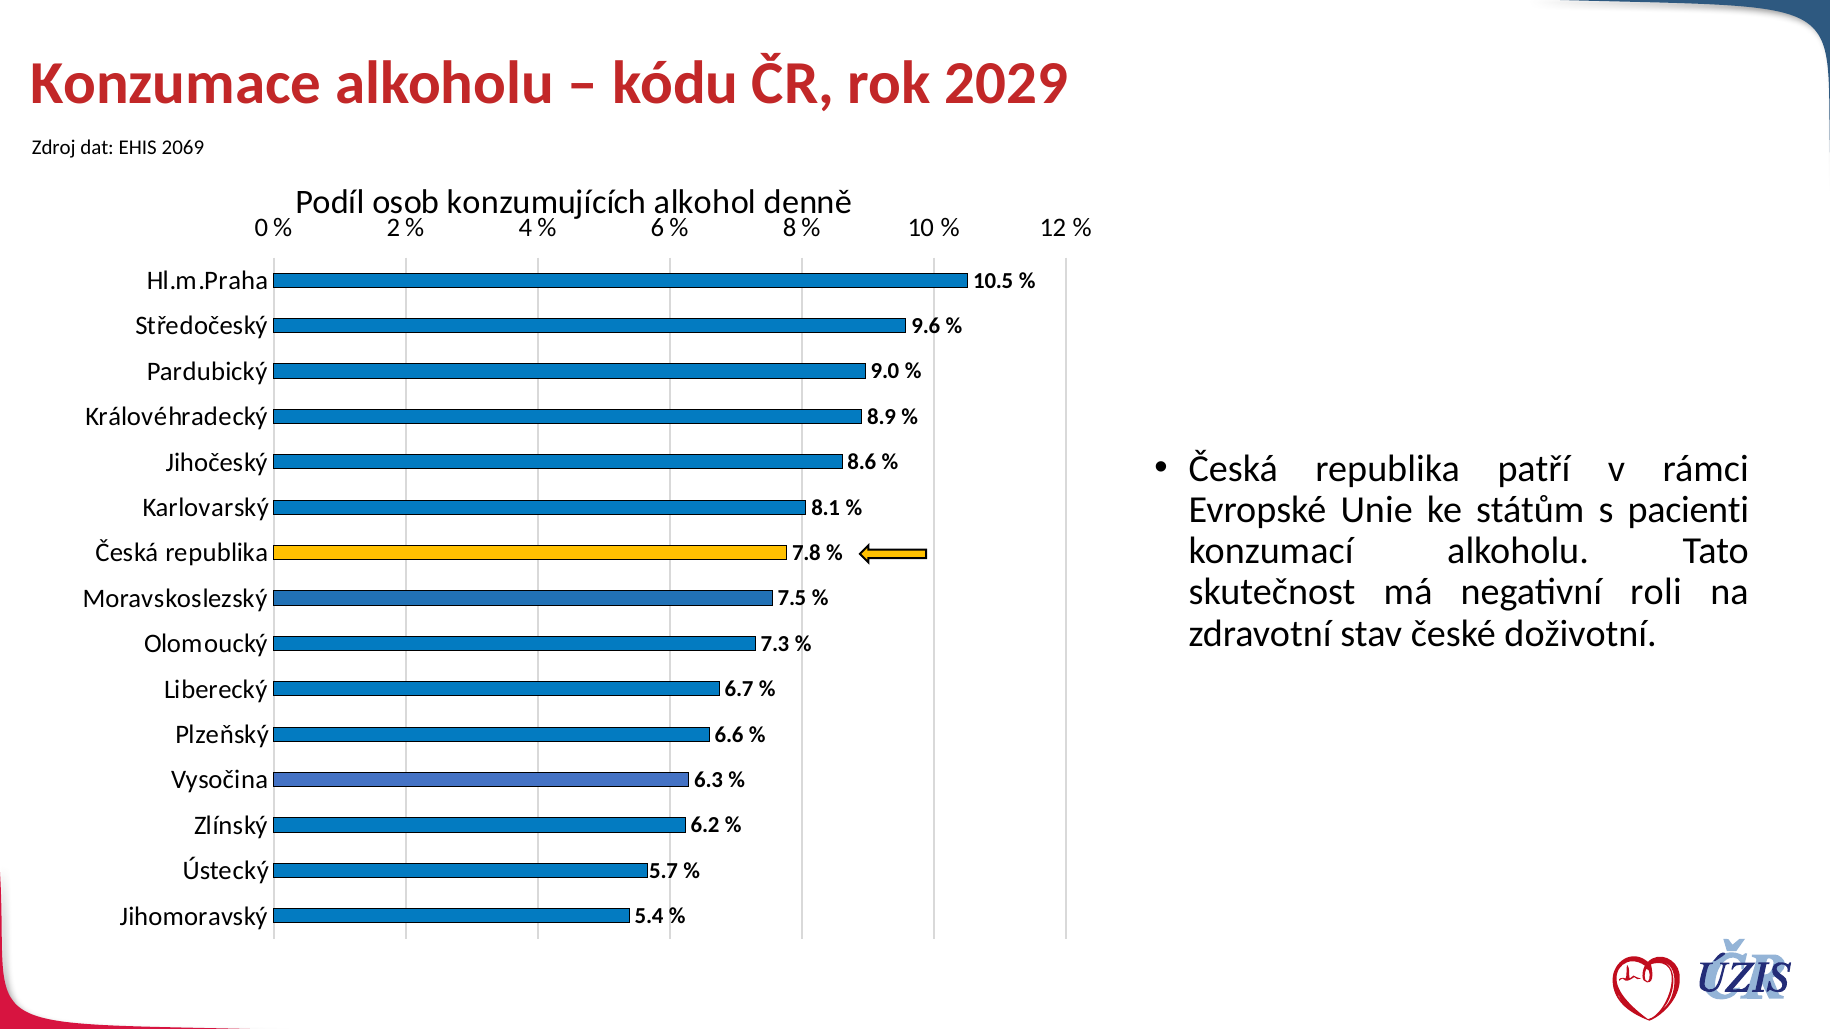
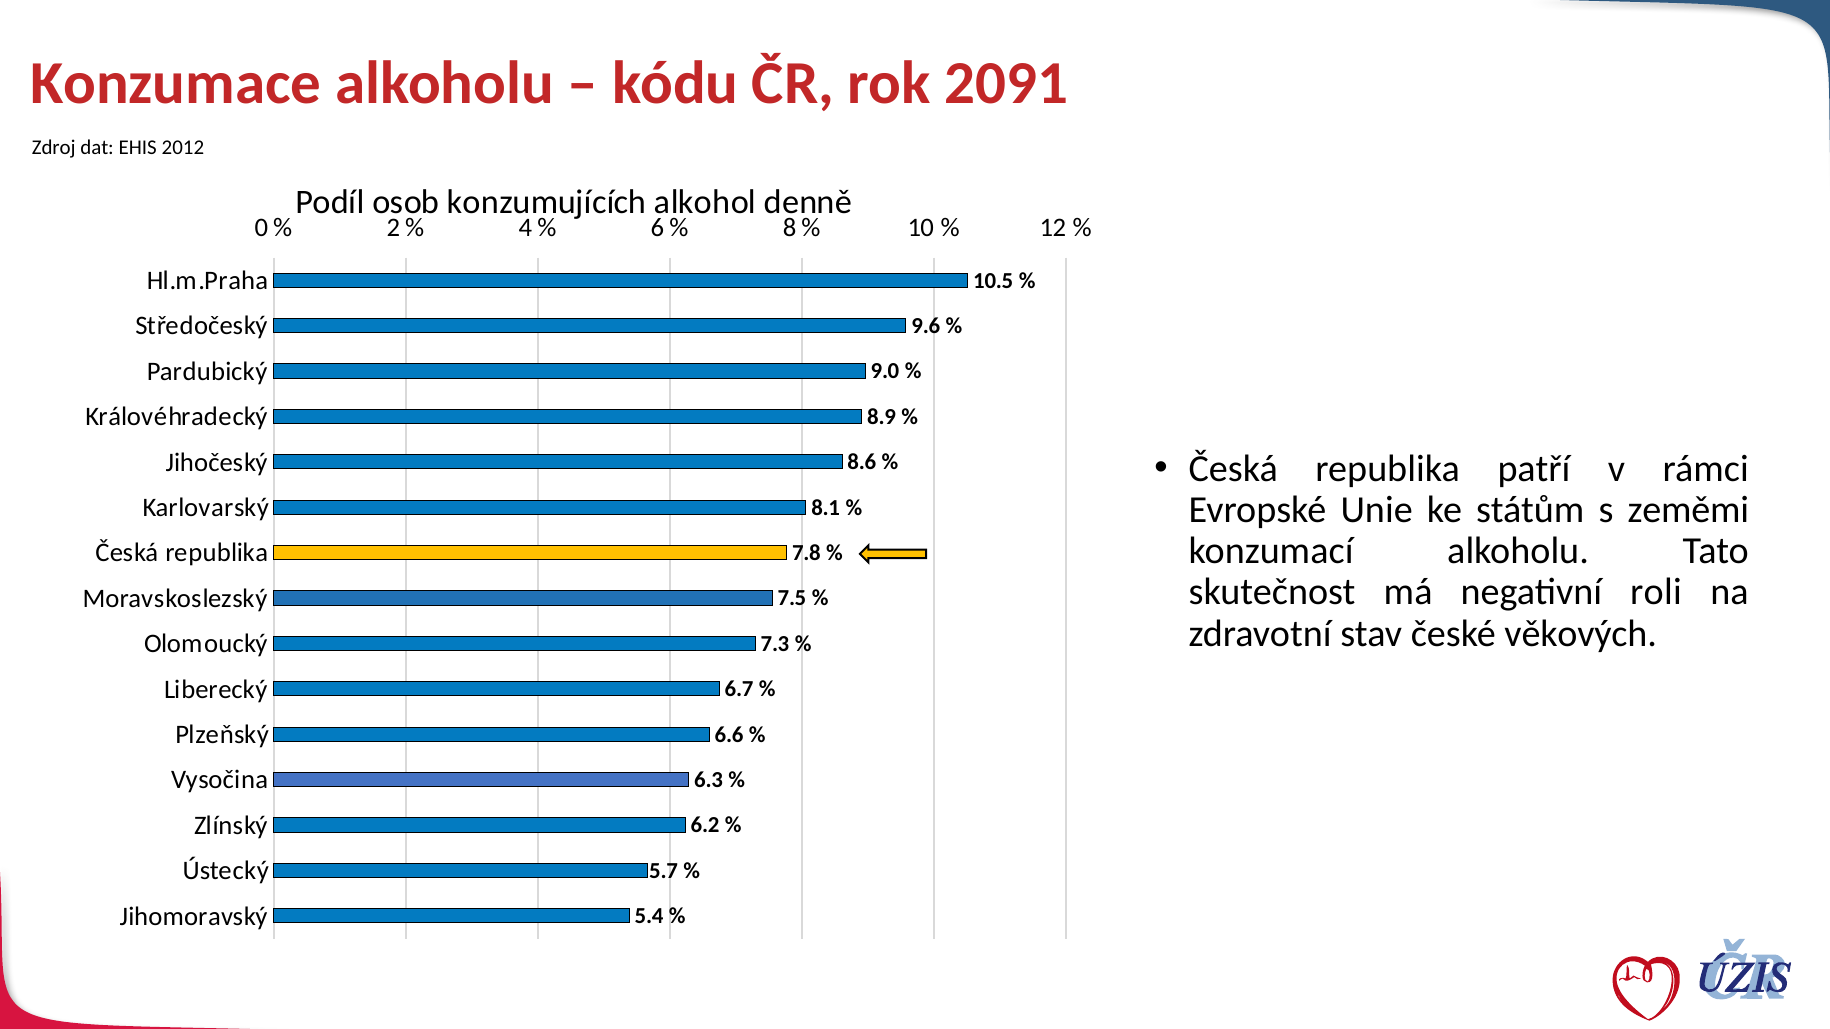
2029: 2029 -> 2091
2069: 2069 -> 2012
pacienti: pacienti -> zeměmi
doživotní: doživotní -> věkových
